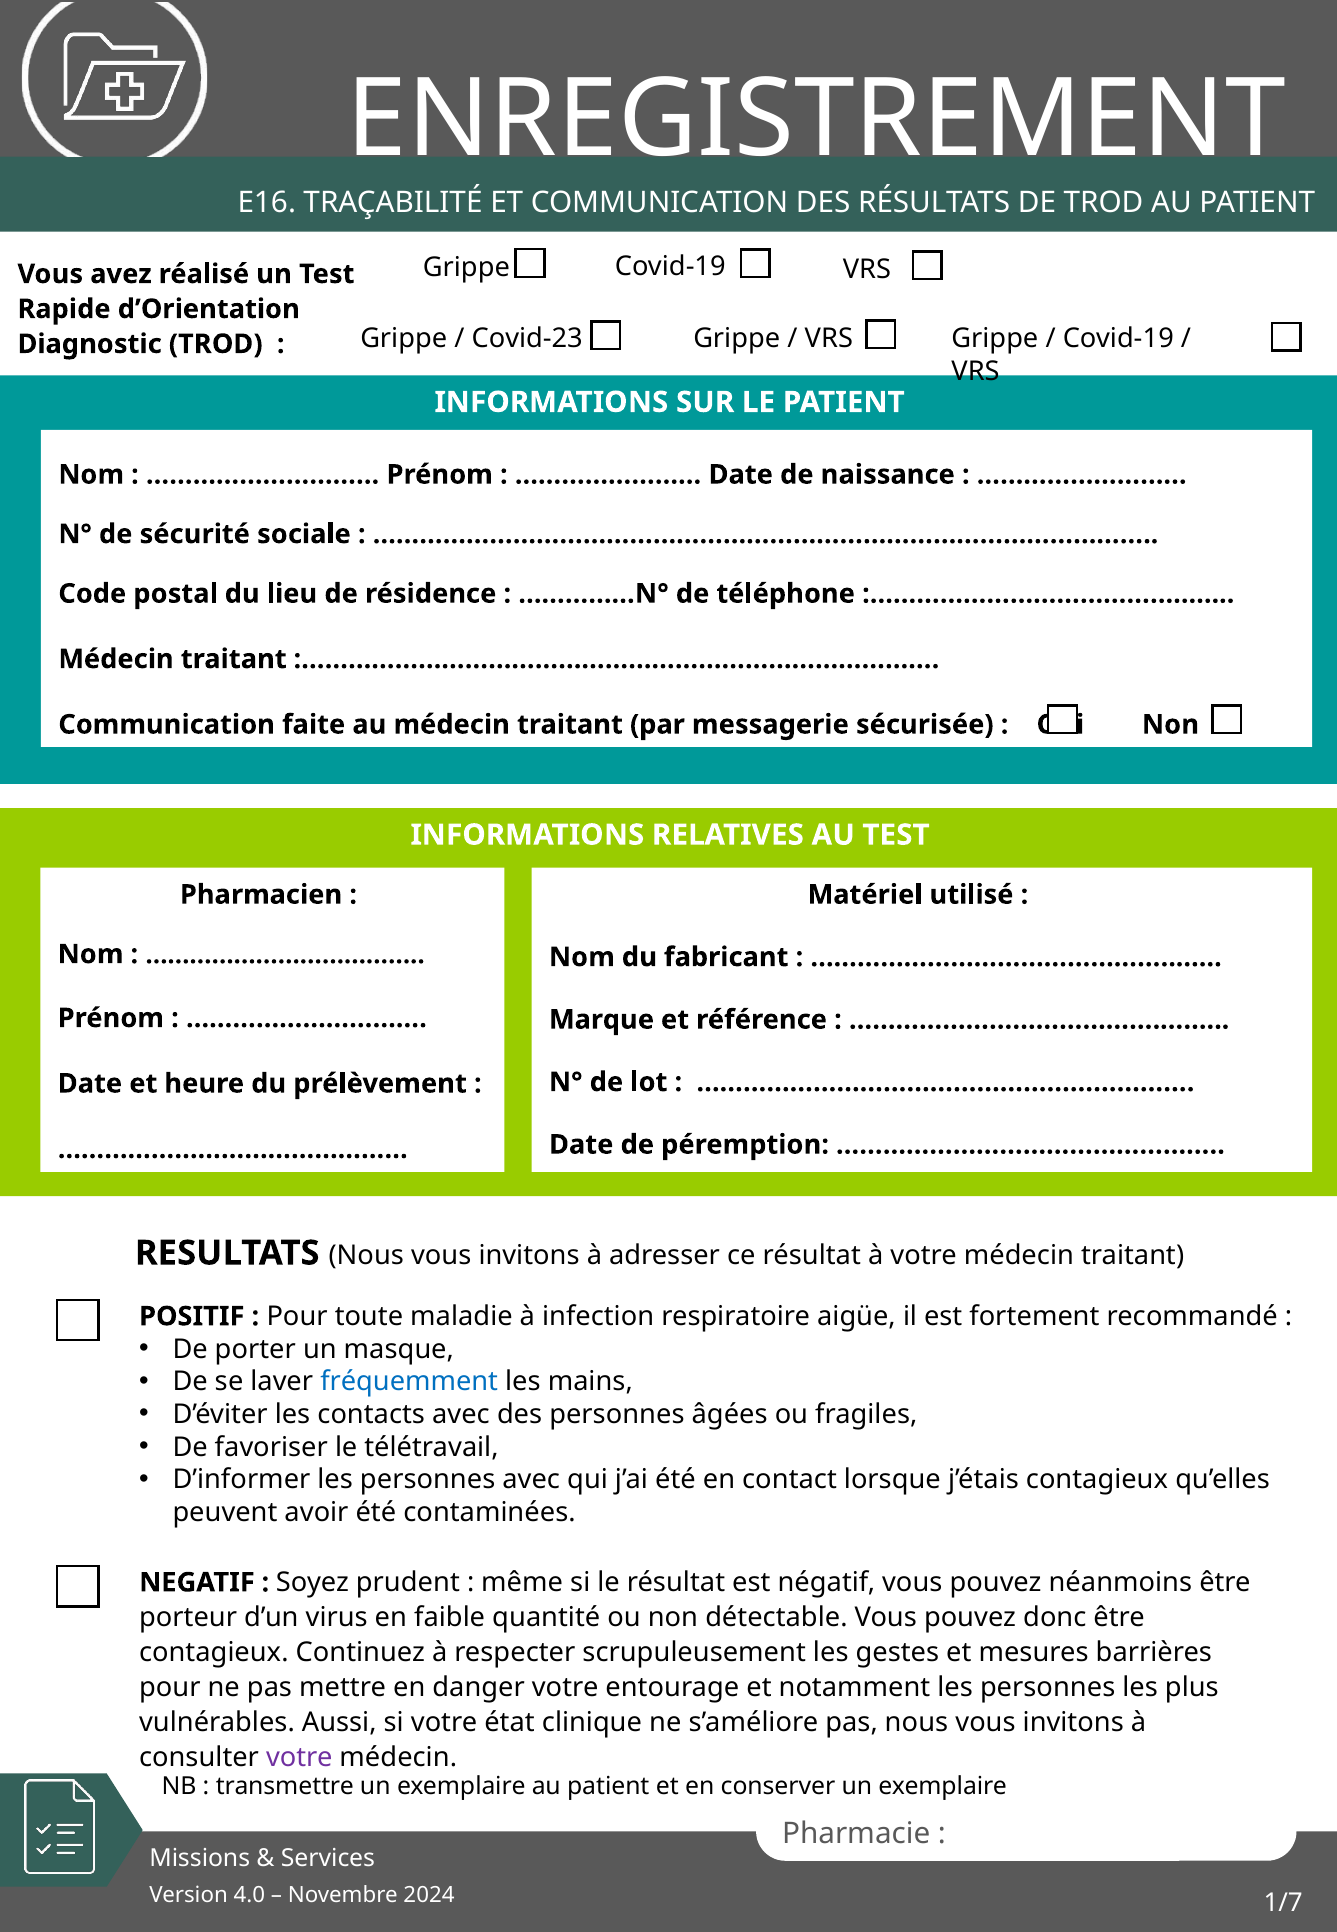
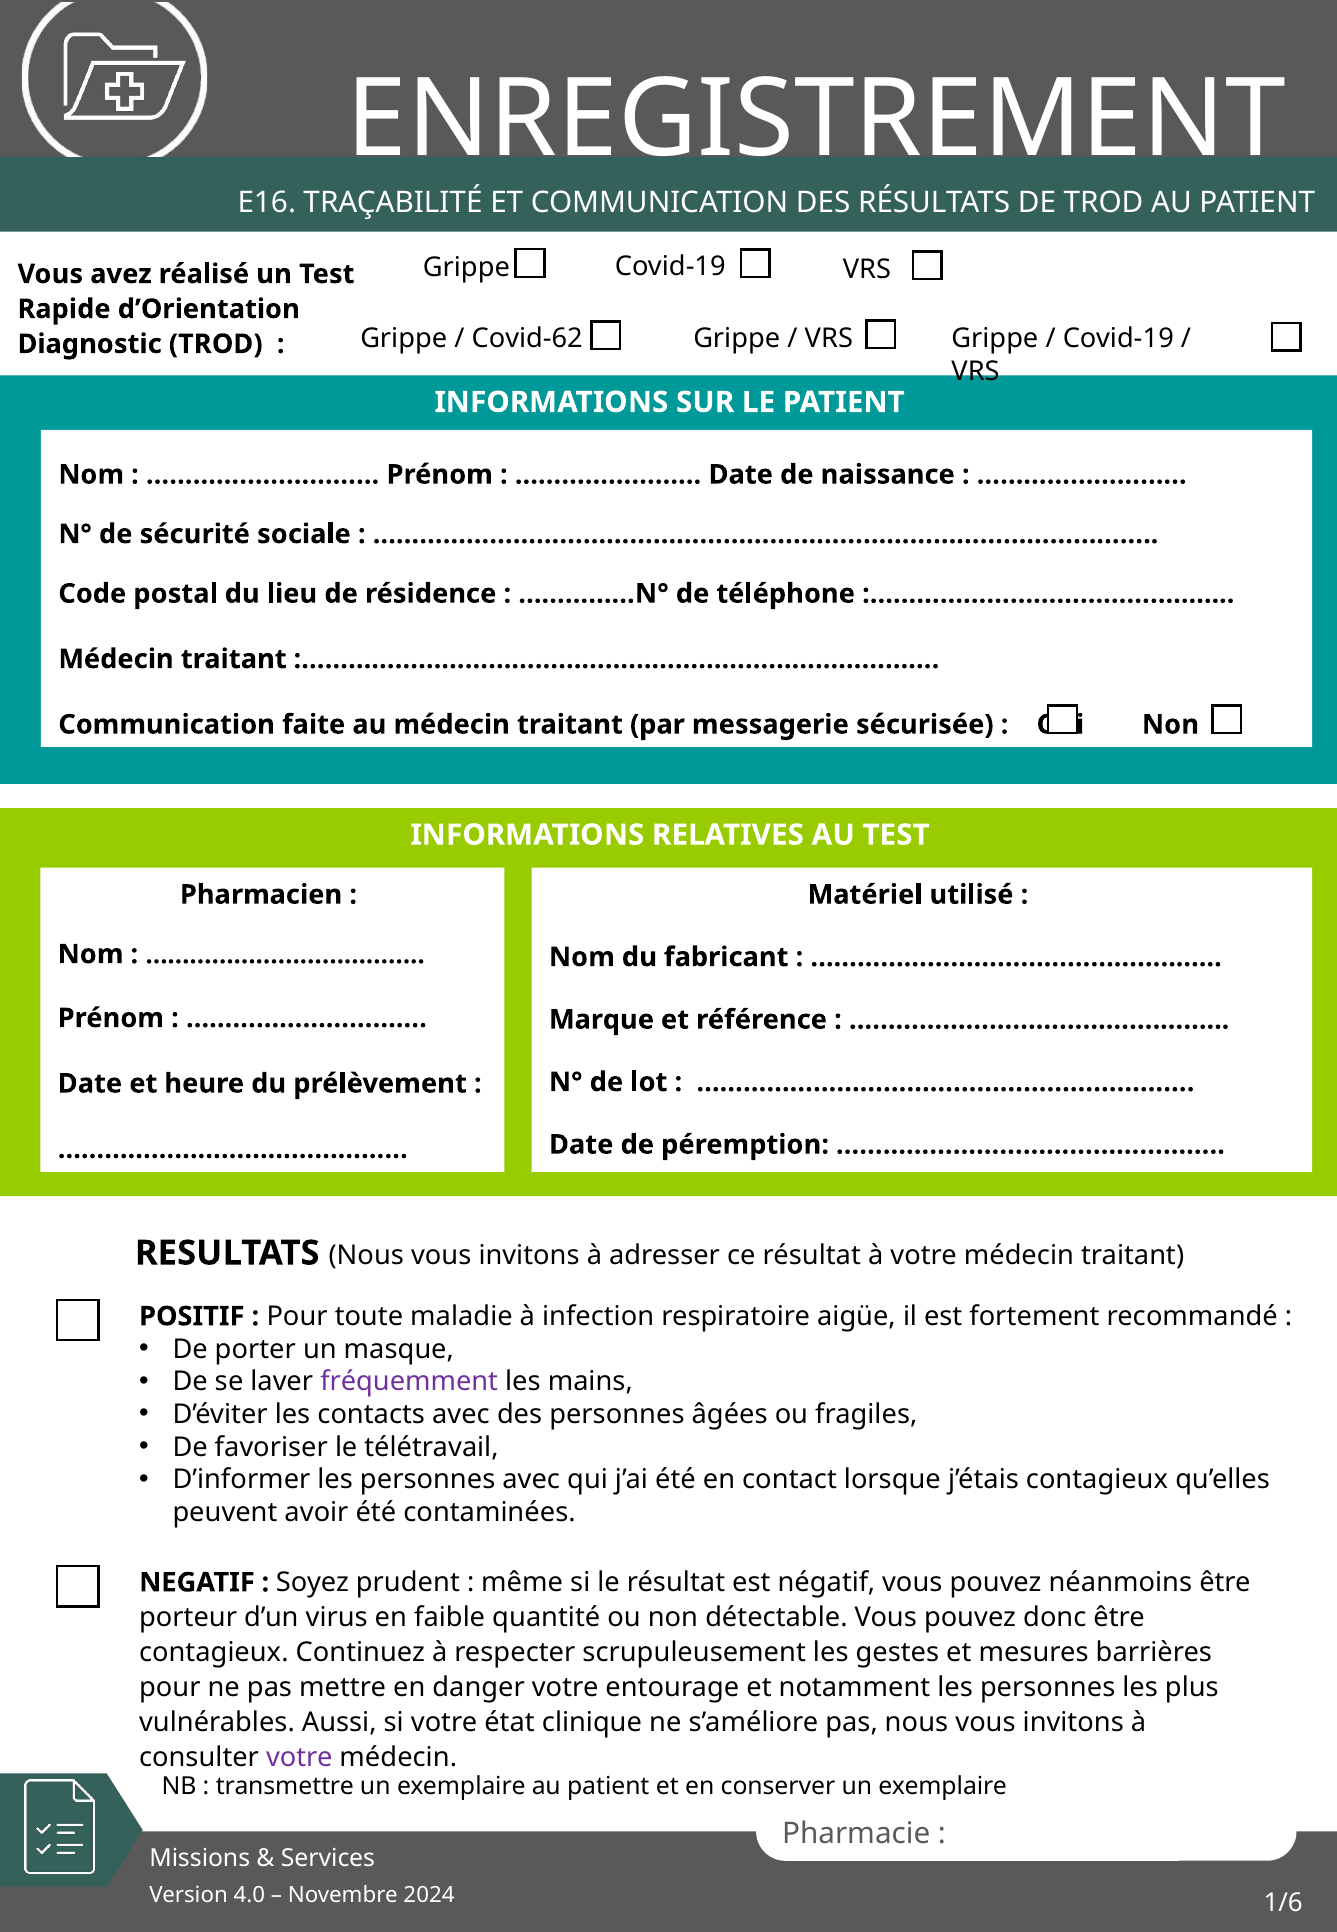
Covid-23: Covid-23 -> Covid-62
fréquemment colour: blue -> purple
1/7: 1/7 -> 1/6
